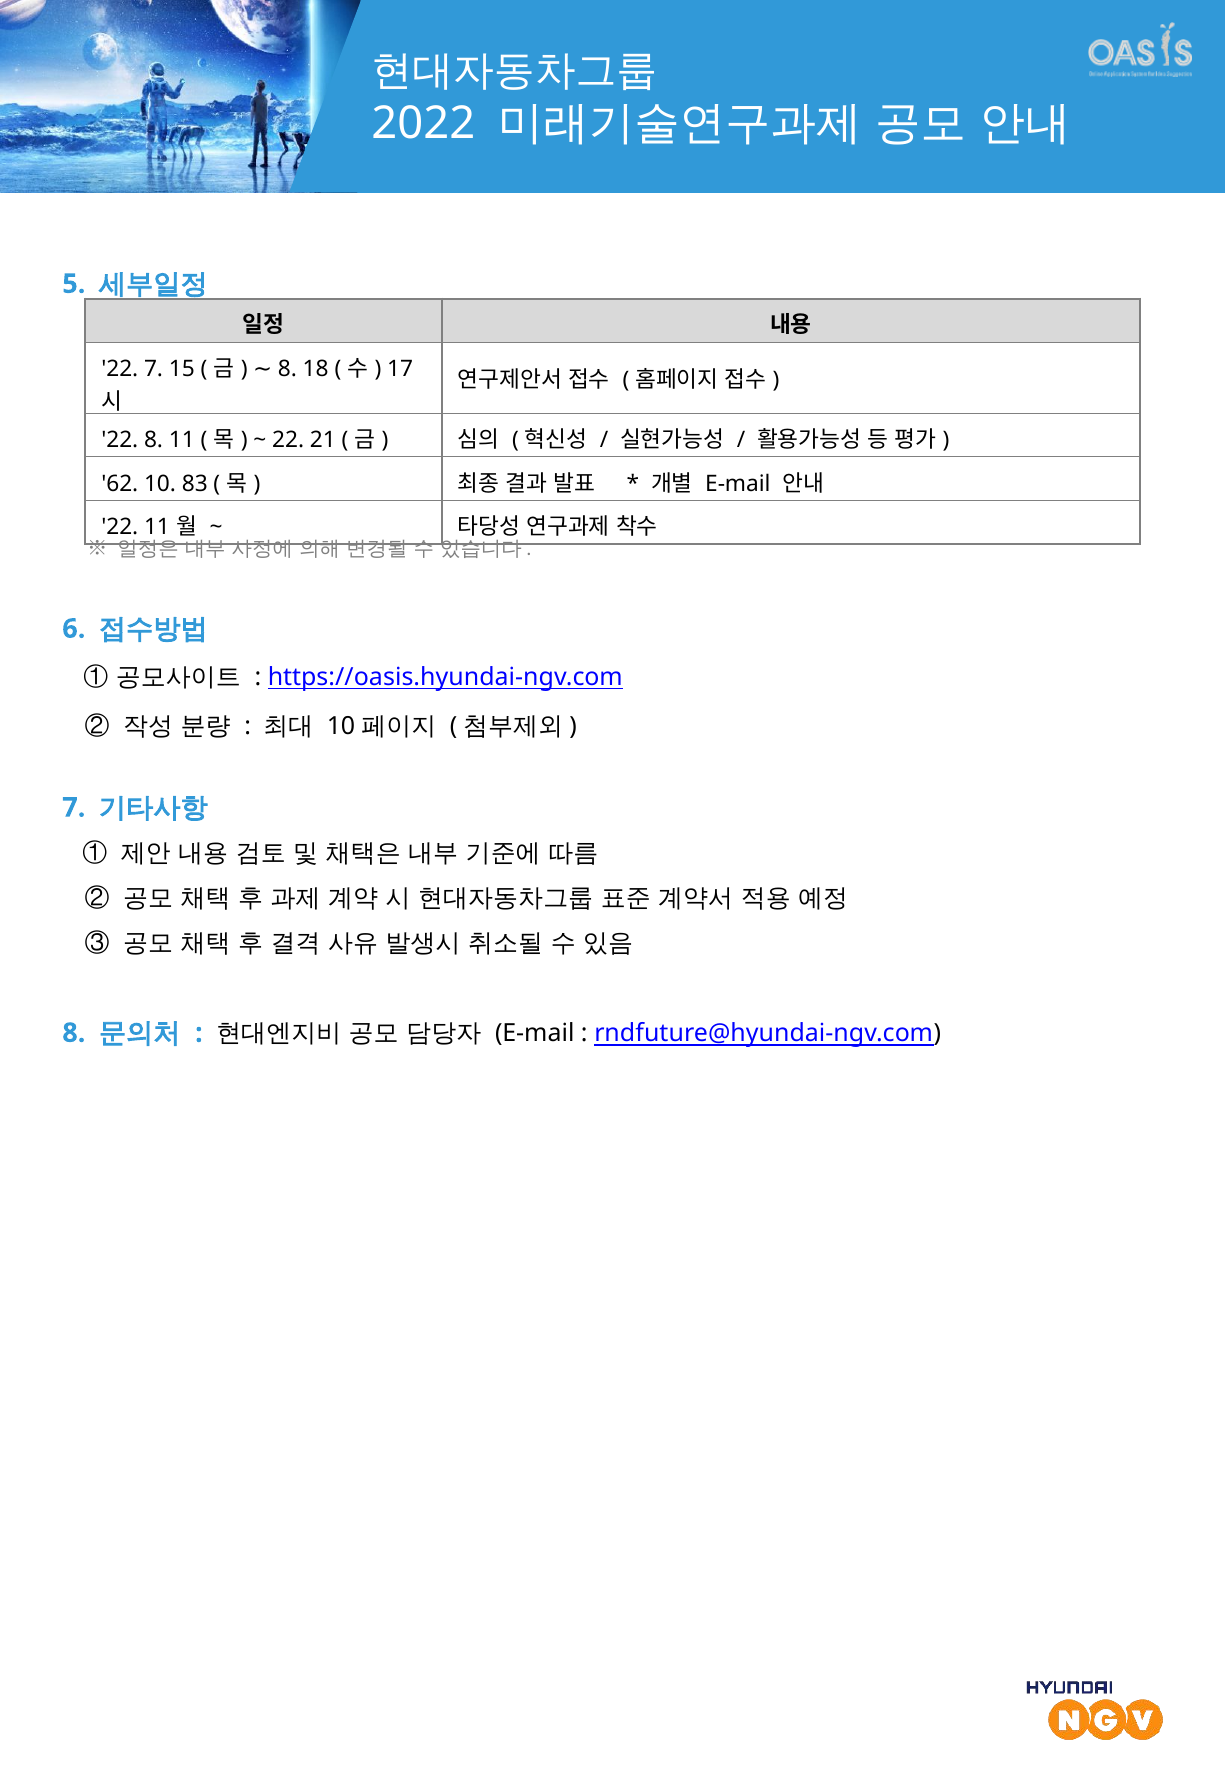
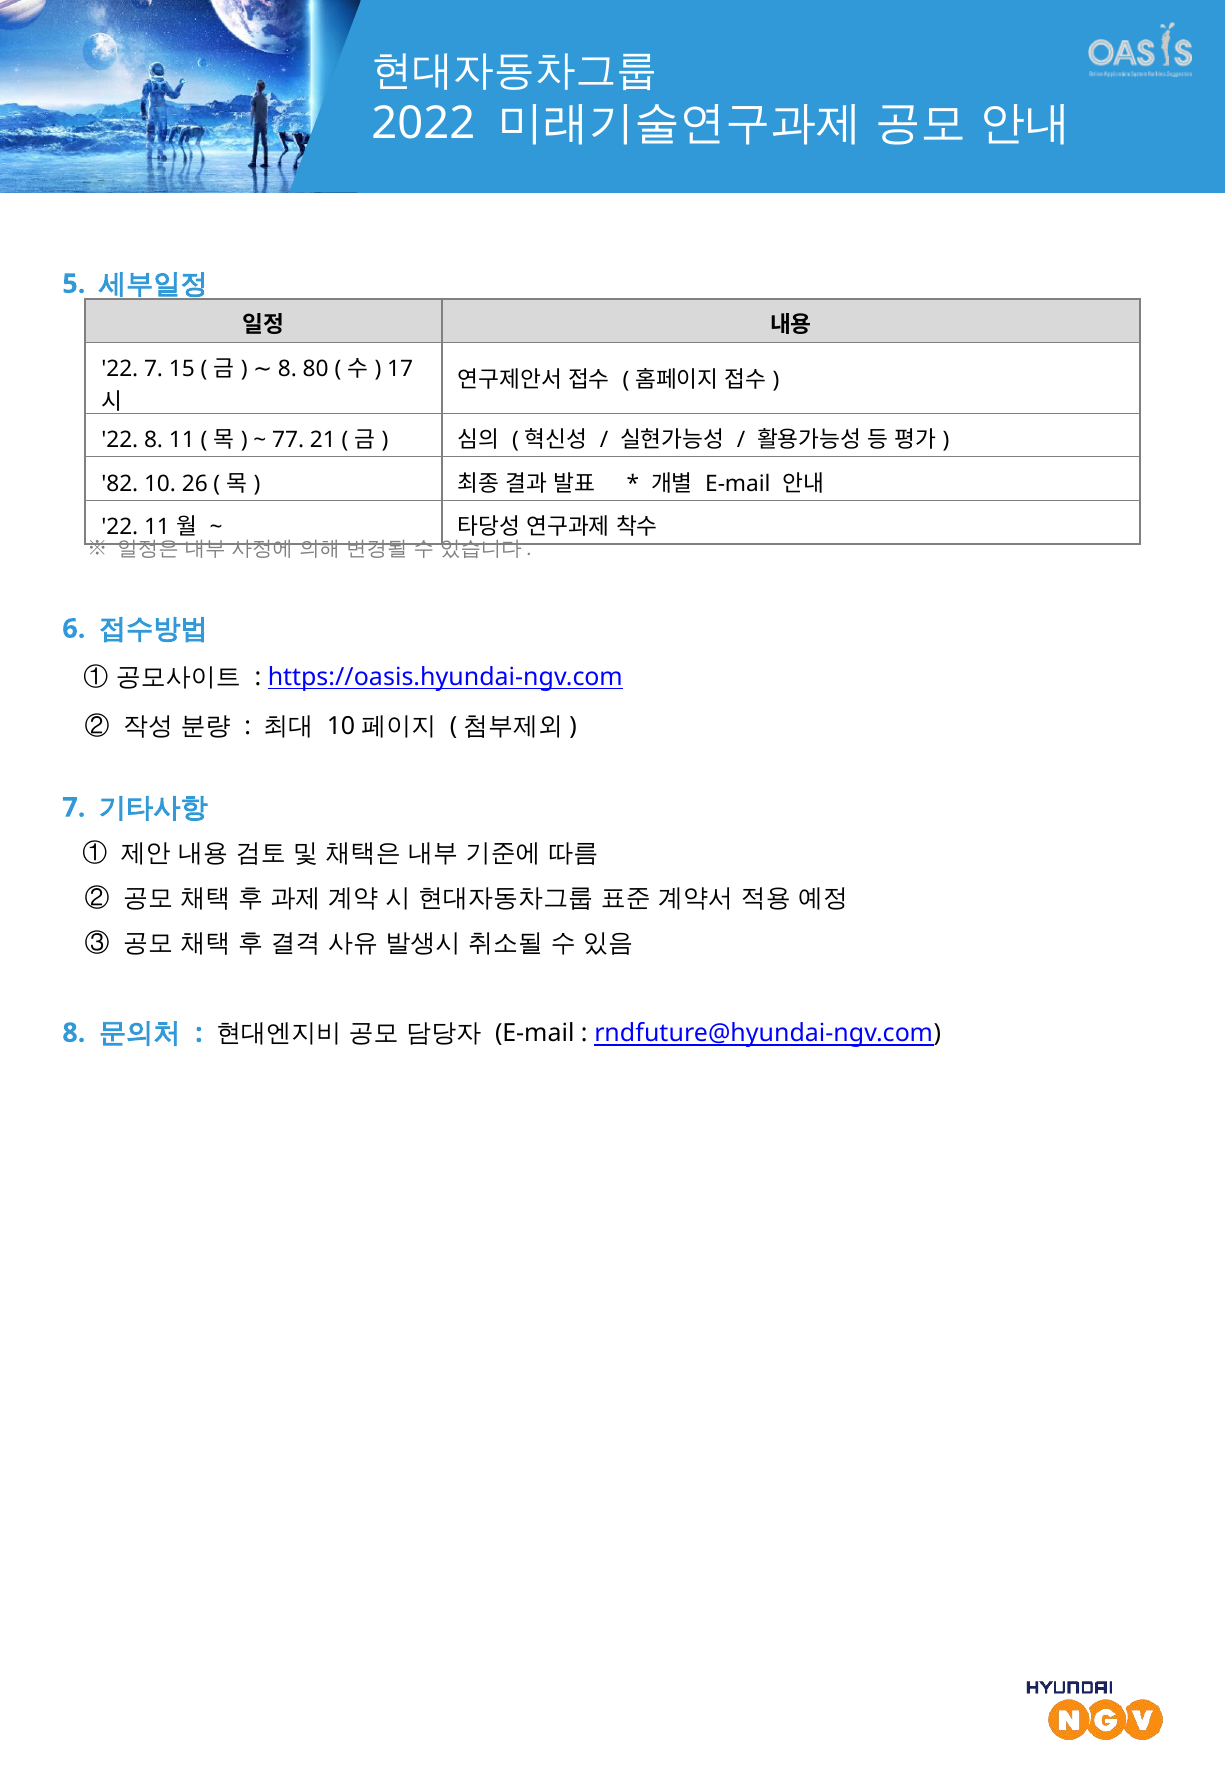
18: 18 -> 80
22 at (288, 440): 22 -> 77
62: 62 -> 82
83: 83 -> 26
